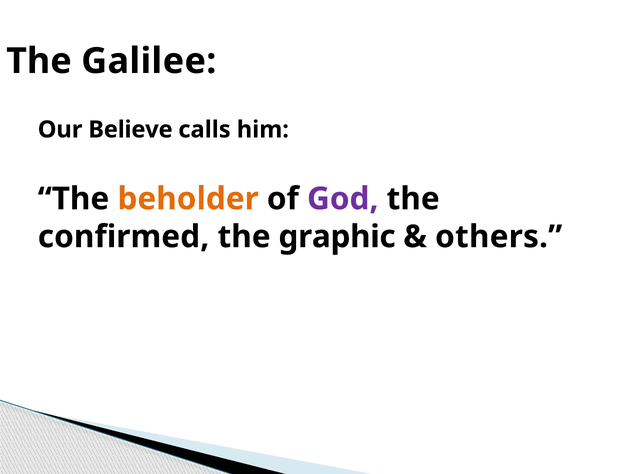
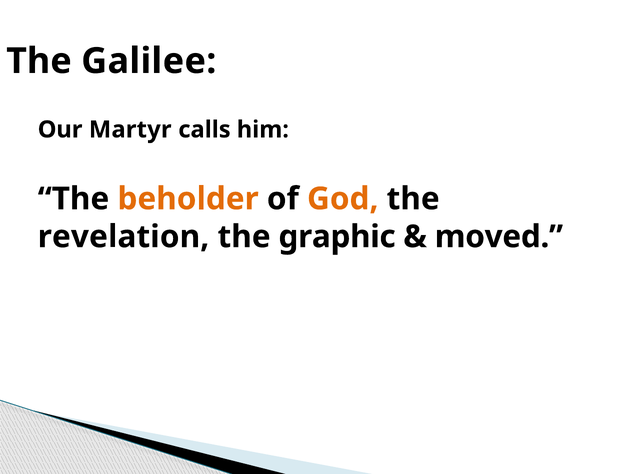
Believe: Believe -> Martyr
God colour: purple -> orange
confirmed: confirmed -> revelation
others: others -> moved
